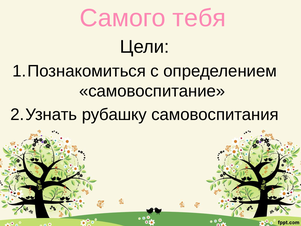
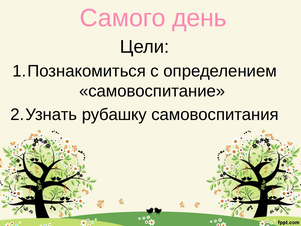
тебя: тебя -> день
